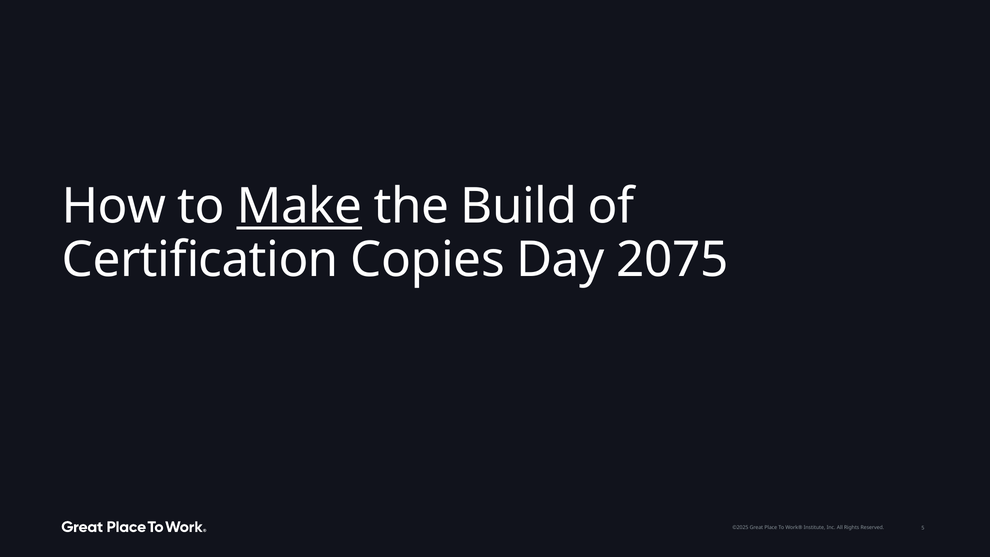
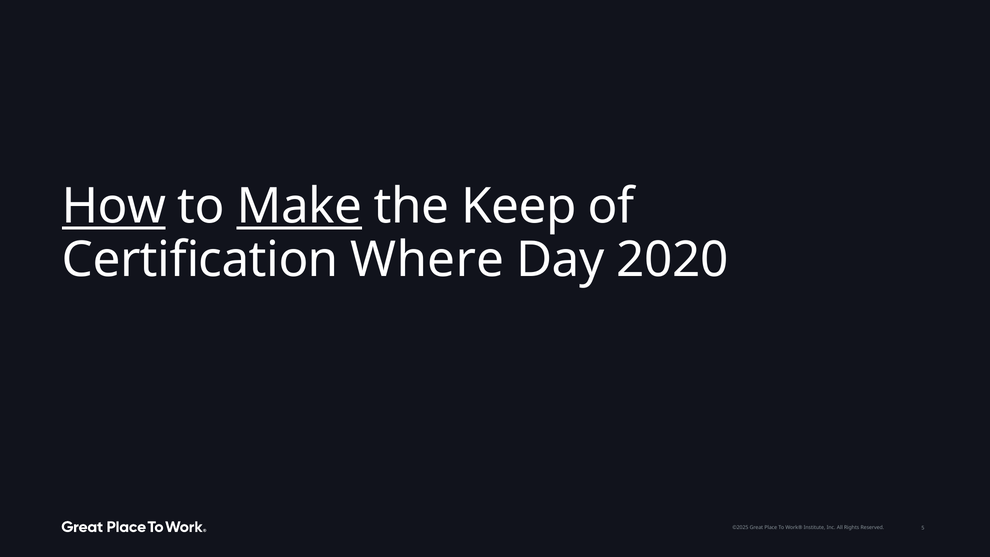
How at (114, 207) underline: none -> present
Build: Build -> Keep
Copies: Copies -> Where
2075: 2075 -> 2020
